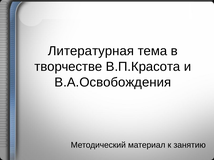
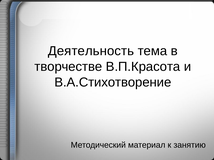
Литературная: Литературная -> Деятельность
В.А.Освобождения: В.А.Освобождения -> В.А.Стихотворение
